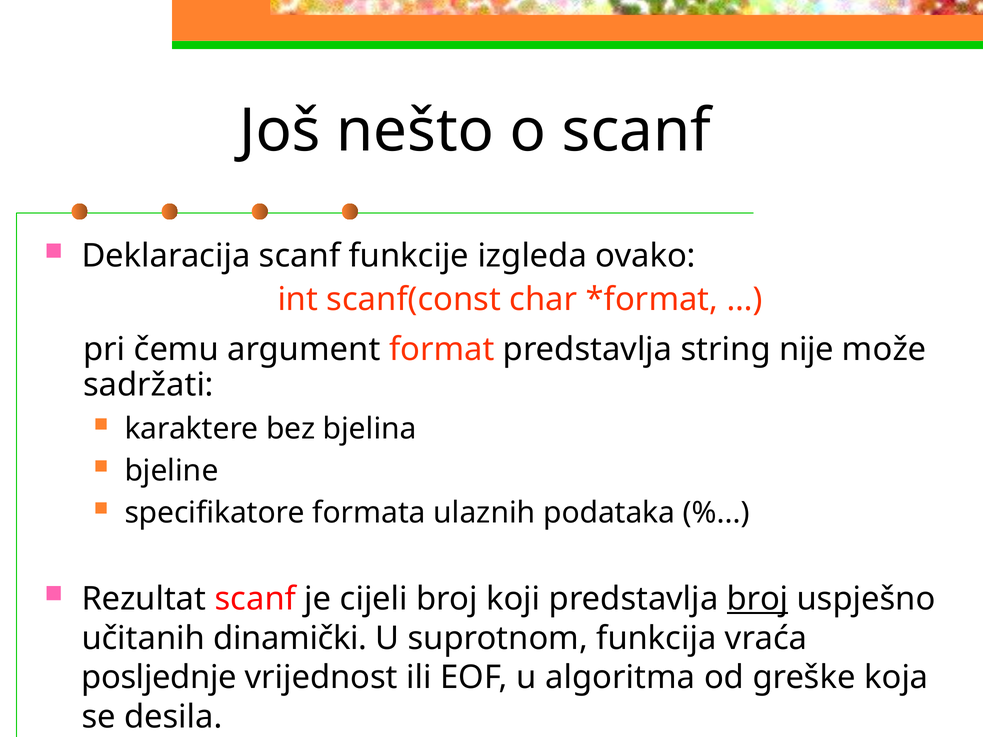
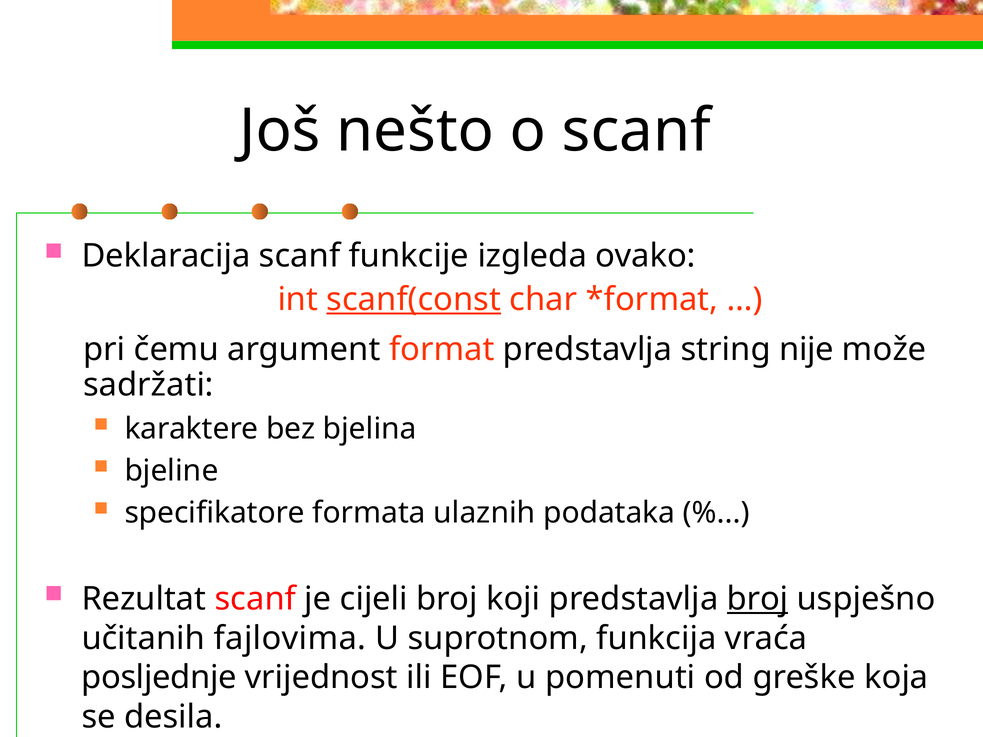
scanf(const underline: none -> present
dinamički: dinamički -> fajlovima
algoritma: algoritma -> pomenuti
